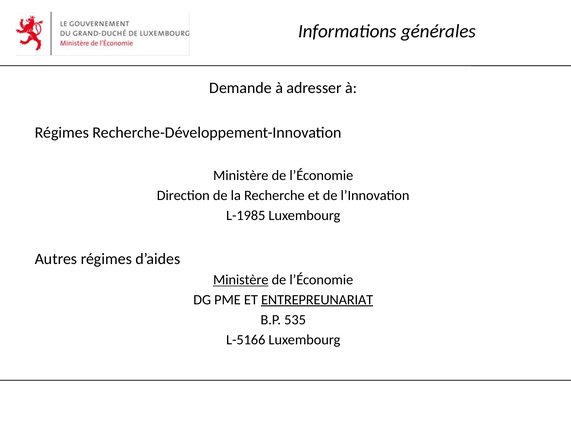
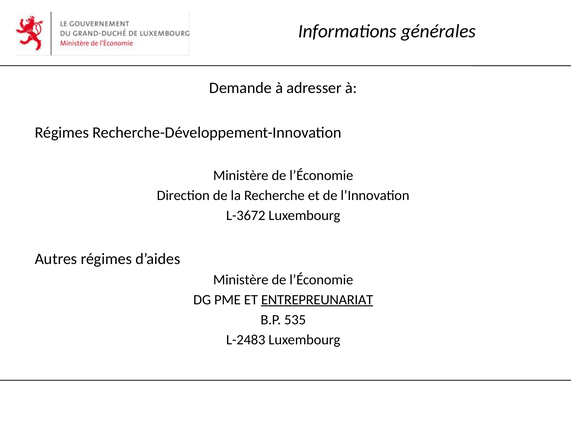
L-1985: L-1985 -> L-3672
Ministère at (241, 280) underline: present -> none
L-5166: L-5166 -> L-2483
